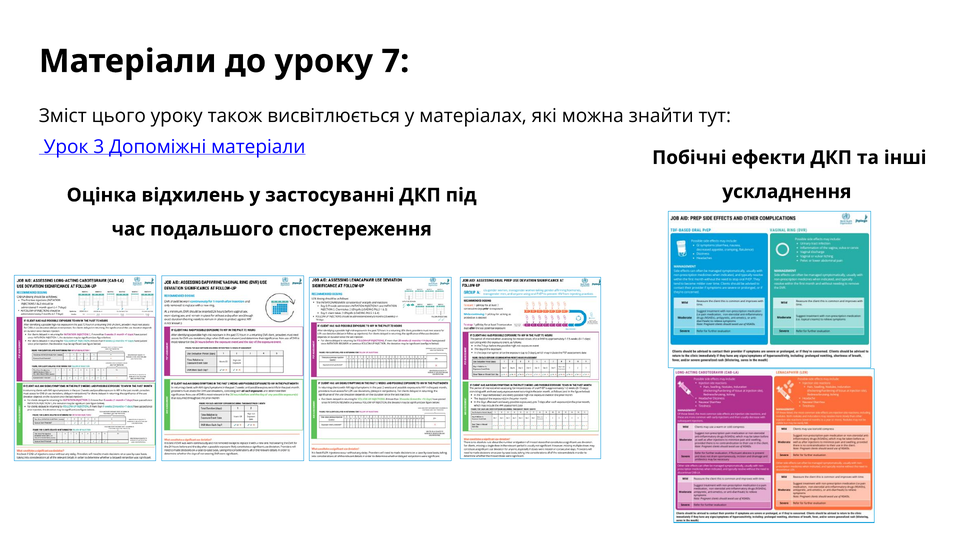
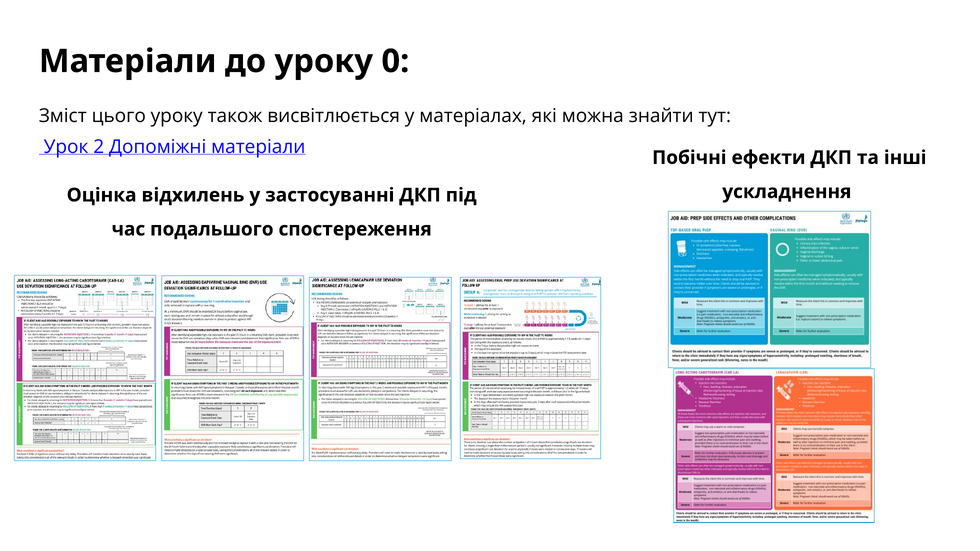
7: 7 -> 0
3: 3 -> 2
